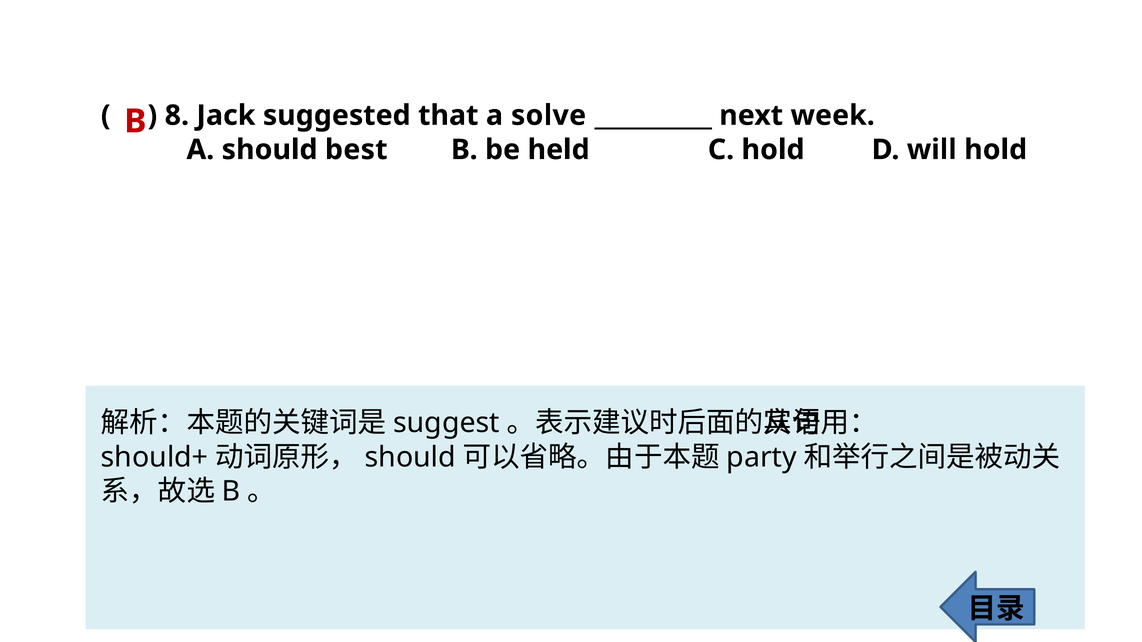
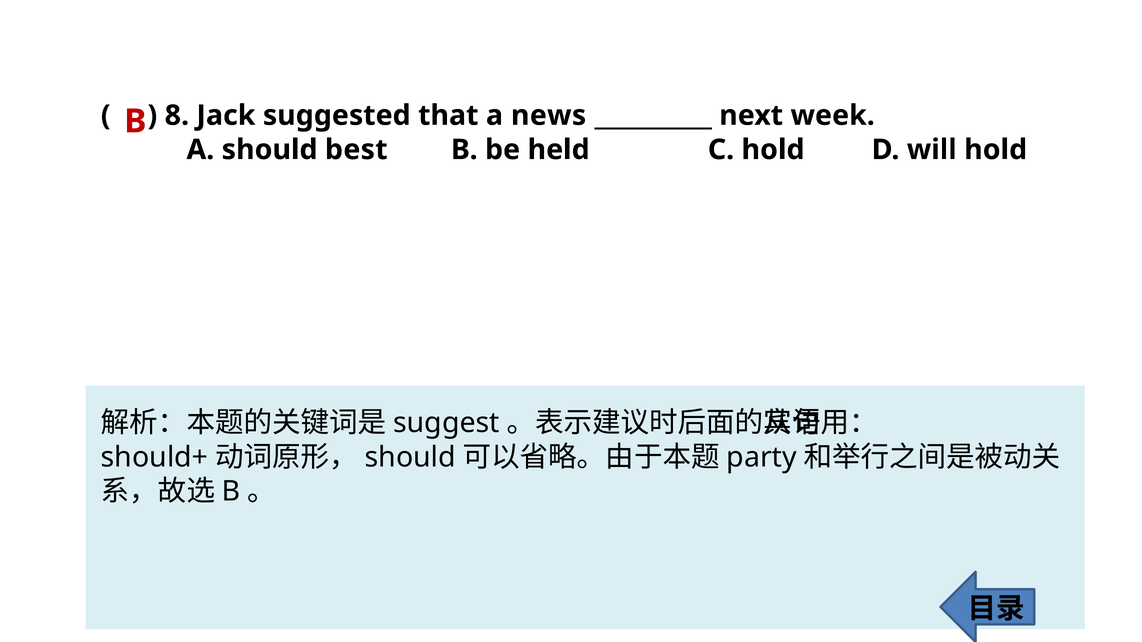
solve: solve -> news
